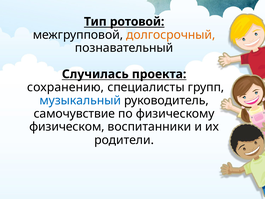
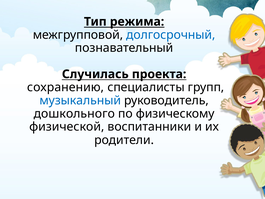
ротовой: ротовой -> режима
долгосрочный colour: orange -> blue
самочувствие: самочувствие -> дошкольного
физическом: физическом -> физической
